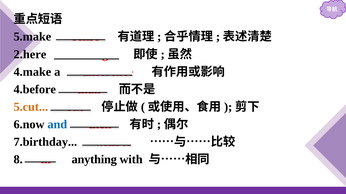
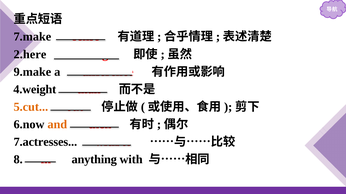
5.make: 5.make -> 7.make
4.make: 4.make -> 9.make
4.before: 4.before -> 4.weight
and colour: blue -> orange
7.birthday: 7.birthday -> 7.actresses
